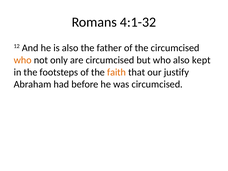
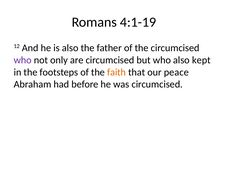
4:1-32: 4:1-32 -> 4:1-19
who at (23, 60) colour: orange -> purple
justify: justify -> peace
